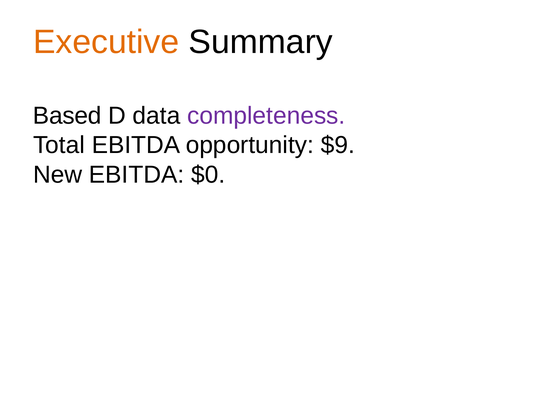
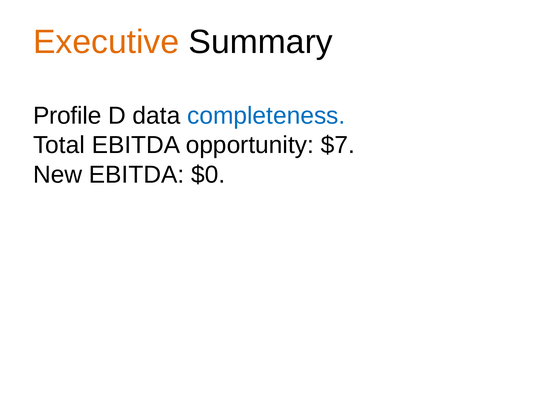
Based: Based -> Profile
completeness colour: purple -> blue
$9: $9 -> $7
